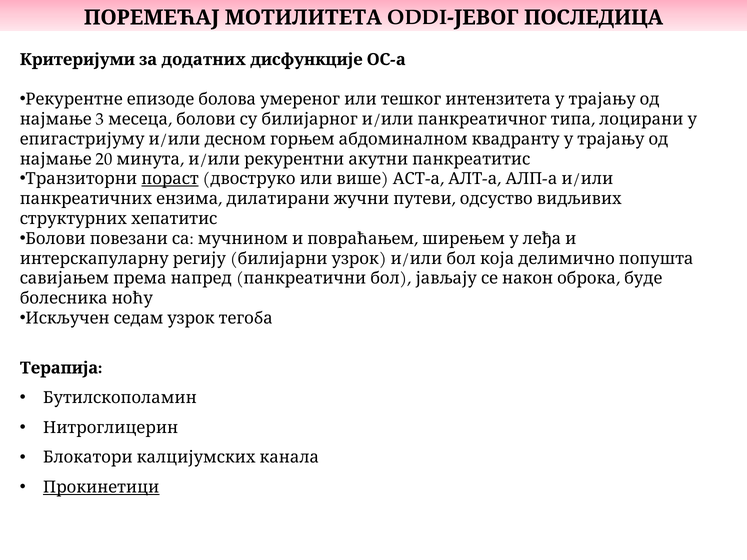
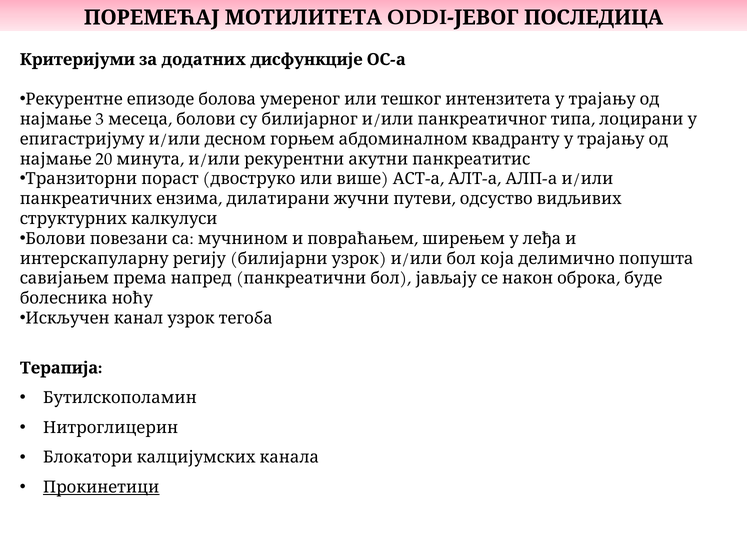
пораст underline: present -> none
хепатитис: хепатитис -> калкулуси
седам: седам -> канал
